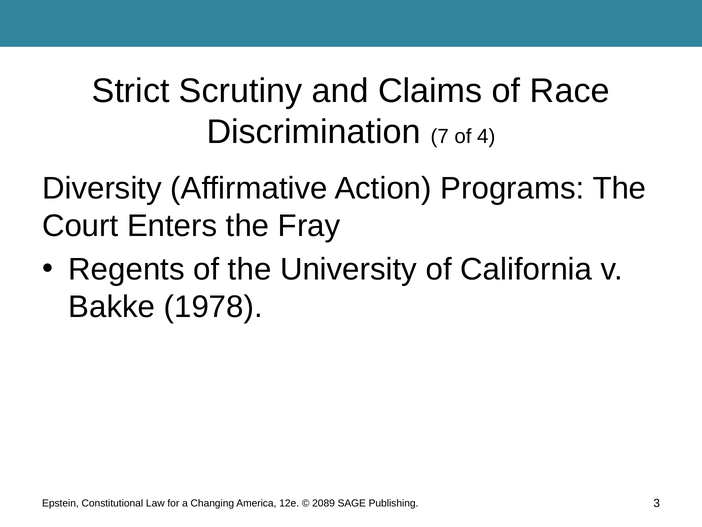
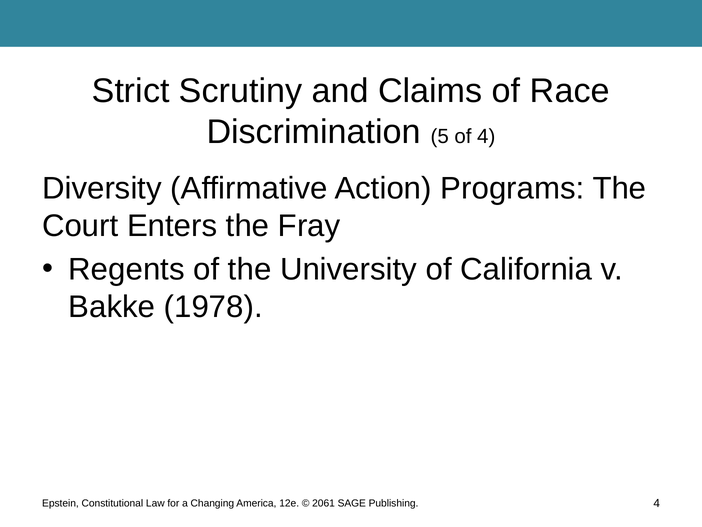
7: 7 -> 5
2089: 2089 -> 2061
Publishing 3: 3 -> 4
